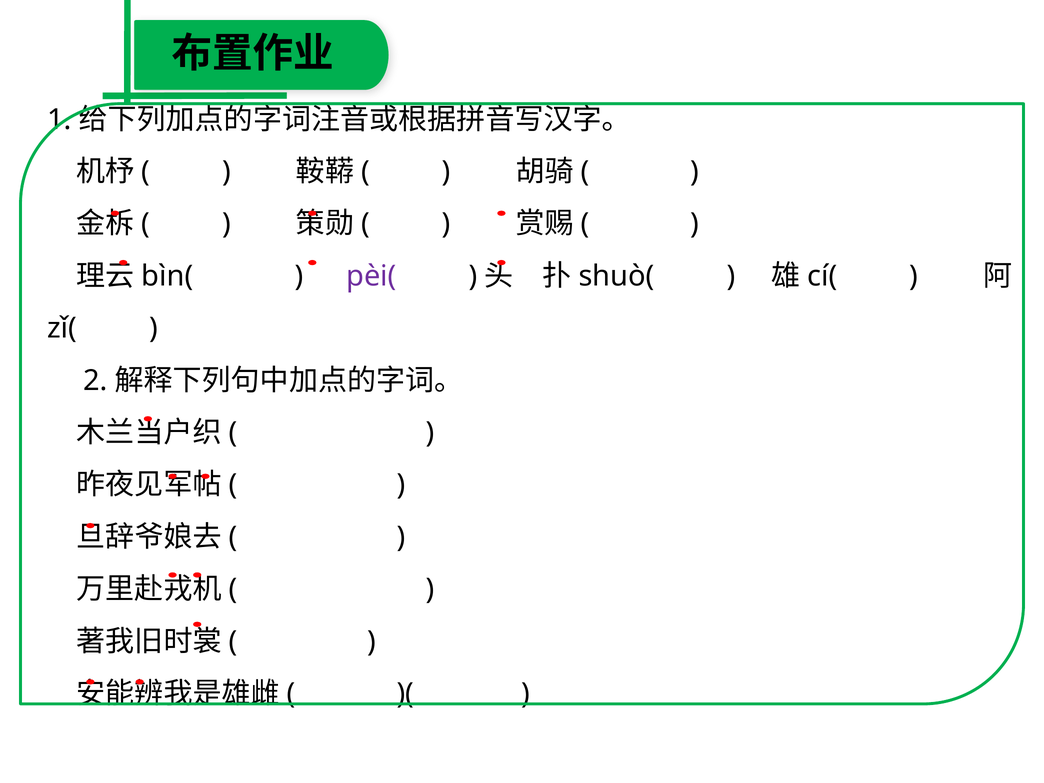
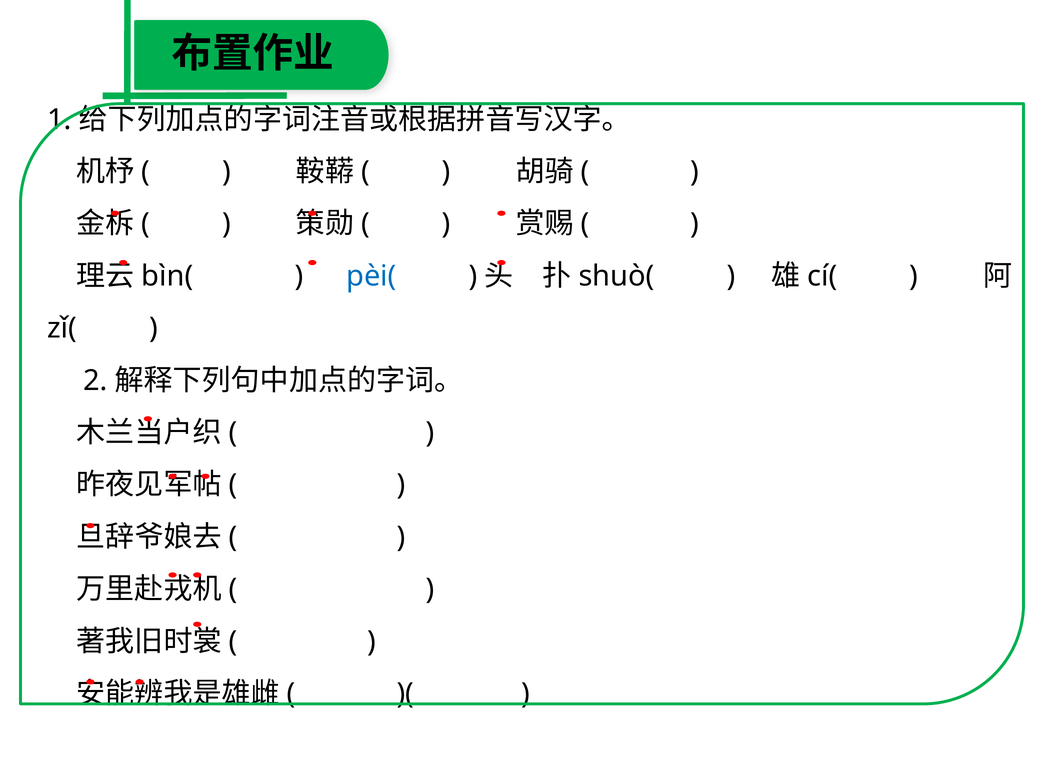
pèi( colour: purple -> blue
